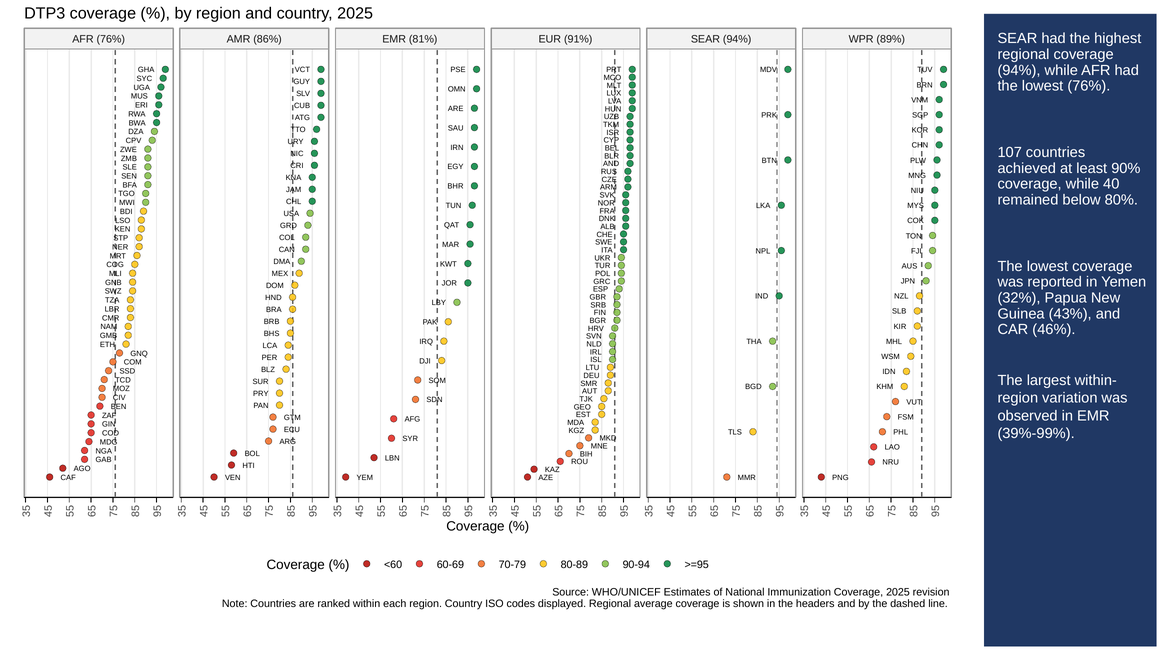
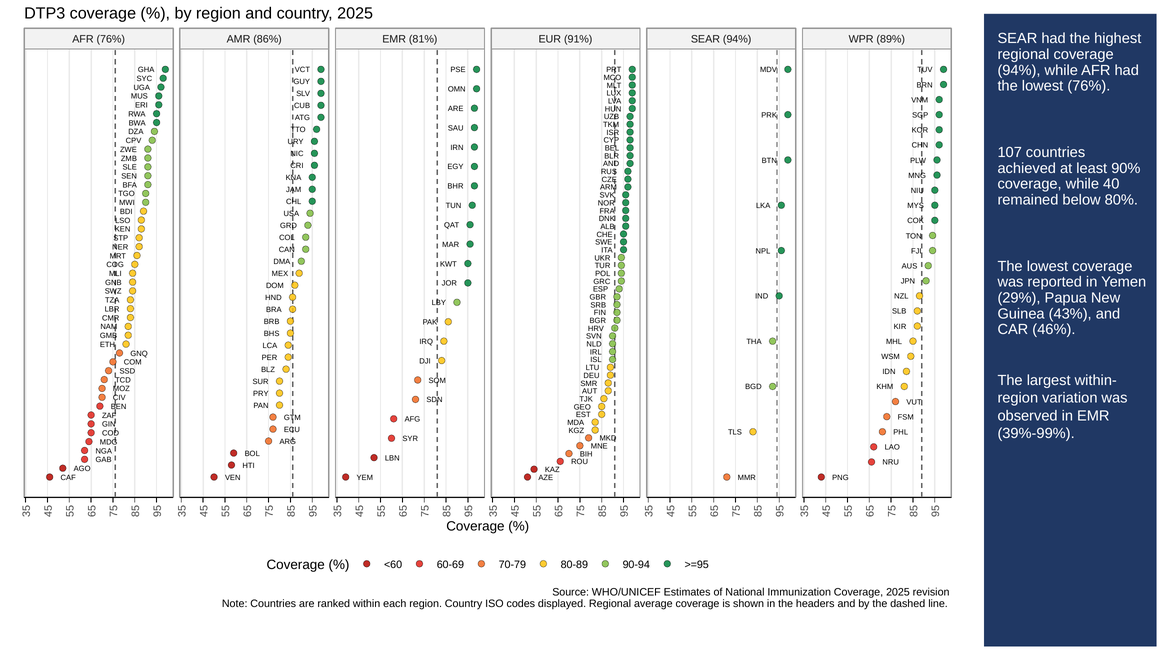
32%: 32% -> 29%
